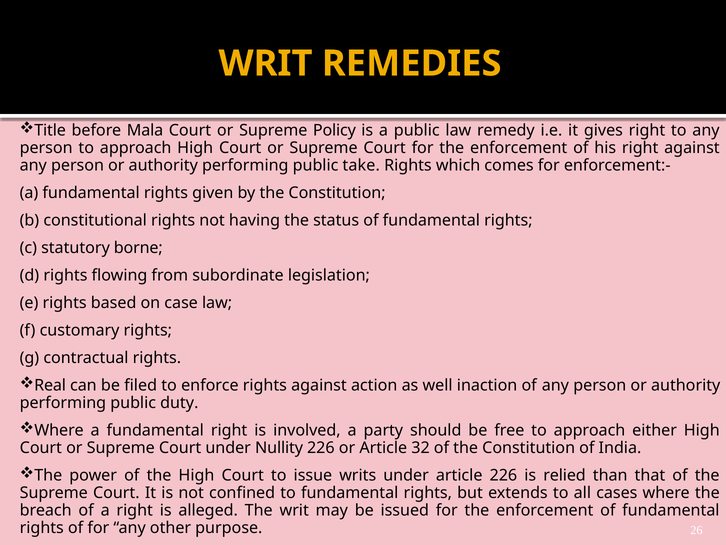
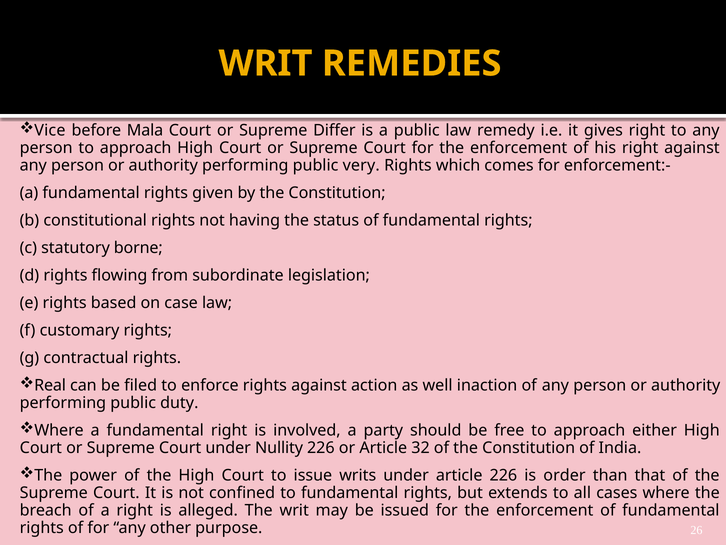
Title: Title -> Vice
Policy: Policy -> Differ
take: take -> very
relied: relied -> order
